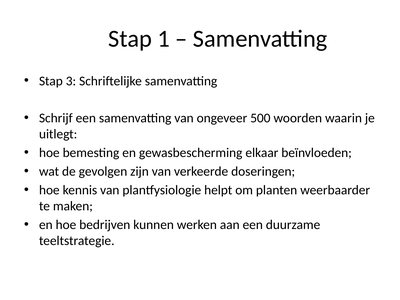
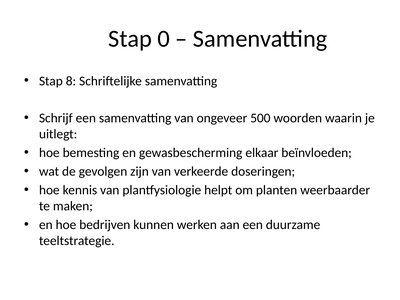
1: 1 -> 0
3: 3 -> 8
